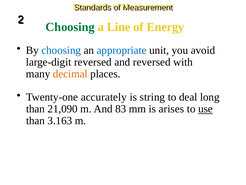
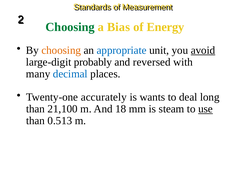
Line: Line -> Bias
choosing at (61, 50) colour: blue -> orange
avoid underline: none -> present
large-digit reversed: reversed -> probably
decimal colour: orange -> blue
string: string -> wants
21,090: 21,090 -> 21,100
83: 83 -> 18
arises: arises -> steam
3.163: 3.163 -> 0.513
